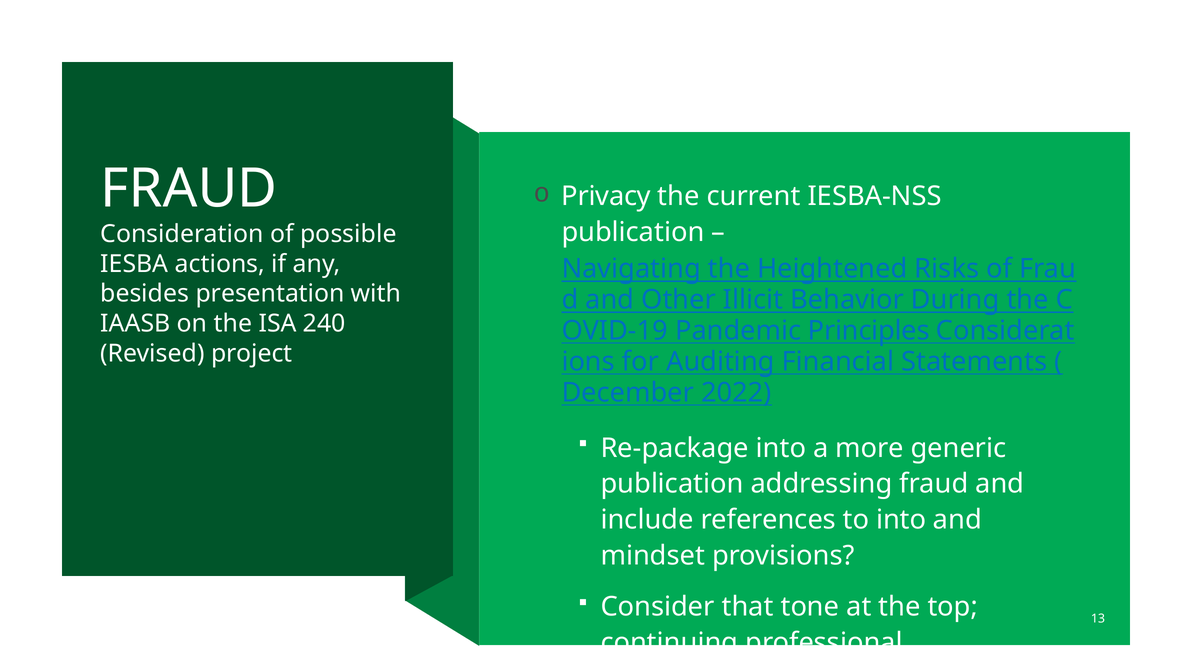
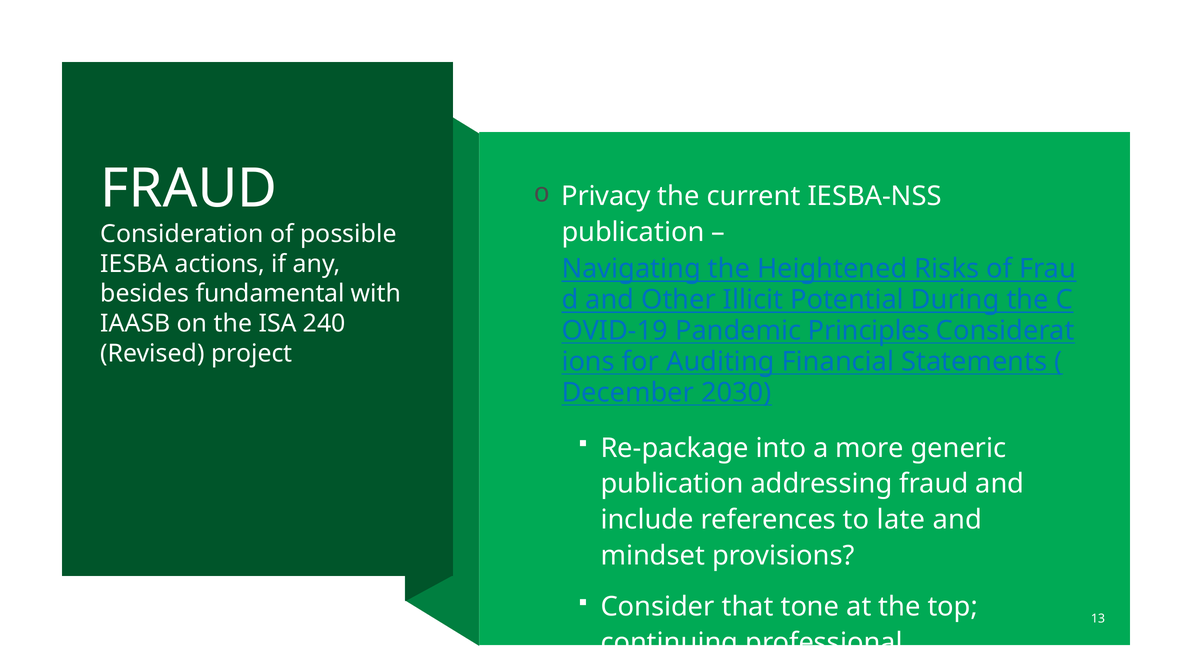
presentation: presentation -> fundamental
Behavior: Behavior -> Potential
2022: 2022 -> 2030
to into: into -> late
